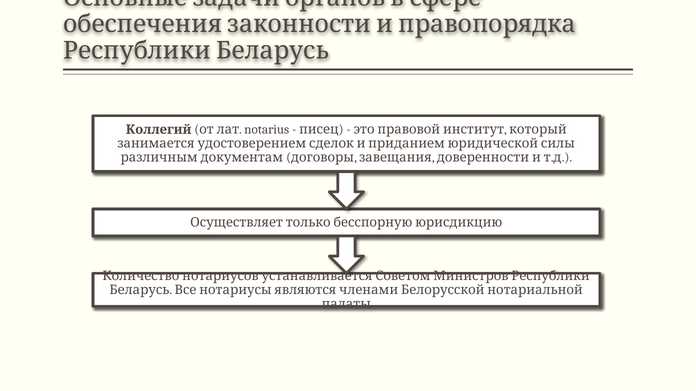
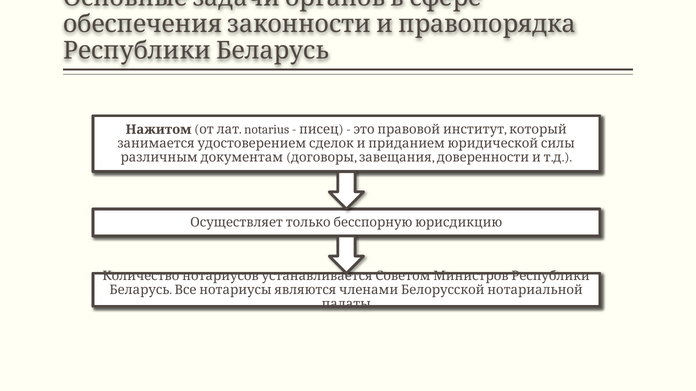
Коллегий: Коллегий -> Нажитом
